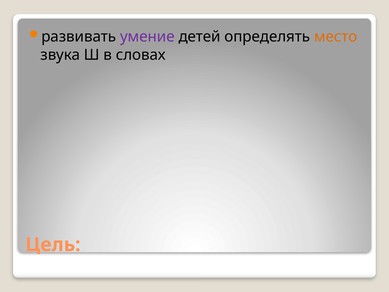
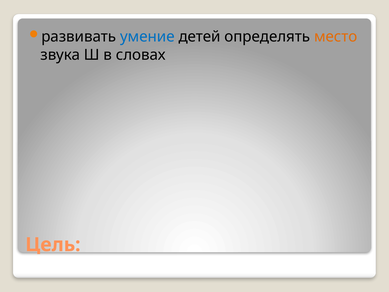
умение colour: purple -> blue
